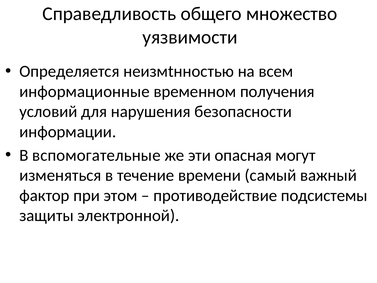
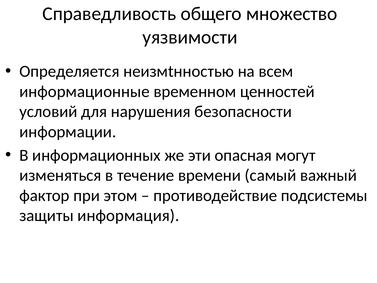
получения: получения -> ценностей
вспомогательные: вспомогательные -> информационных
электронной: электронной -> информация
